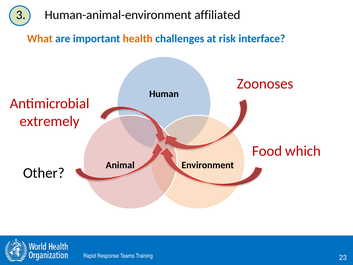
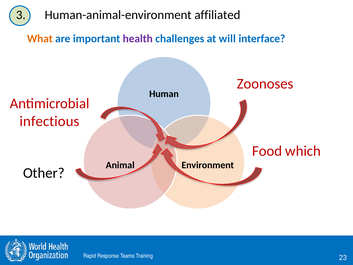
health colour: orange -> purple
risk: risk -> will
extremely: extremely -> infectious
